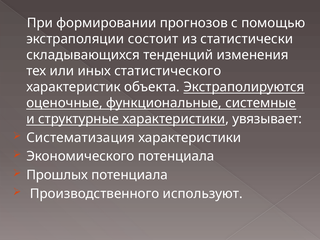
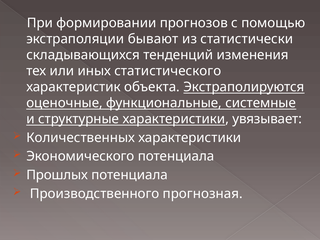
состоит: состоит -> бывают
Систематизация: Систематизация -> Количественных
используют: используют -> прогнозная
